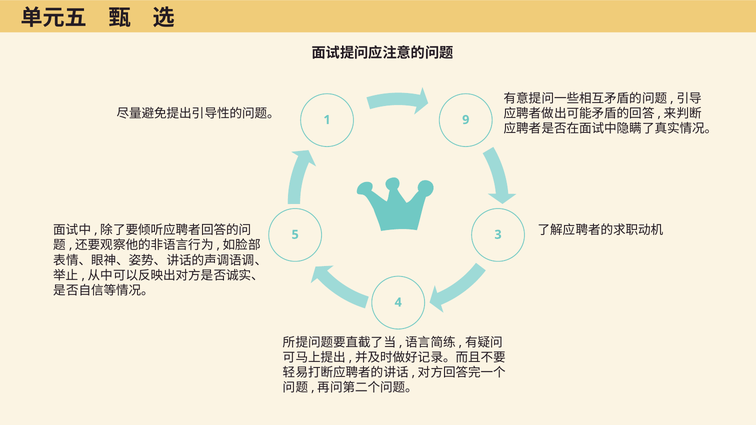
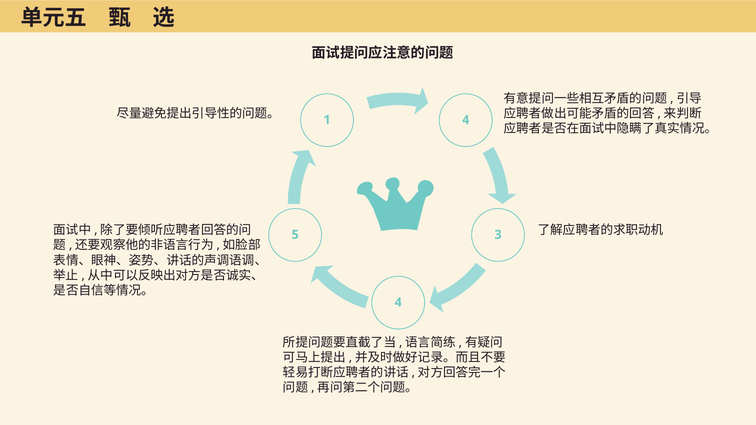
1 9: 9 -> 4
